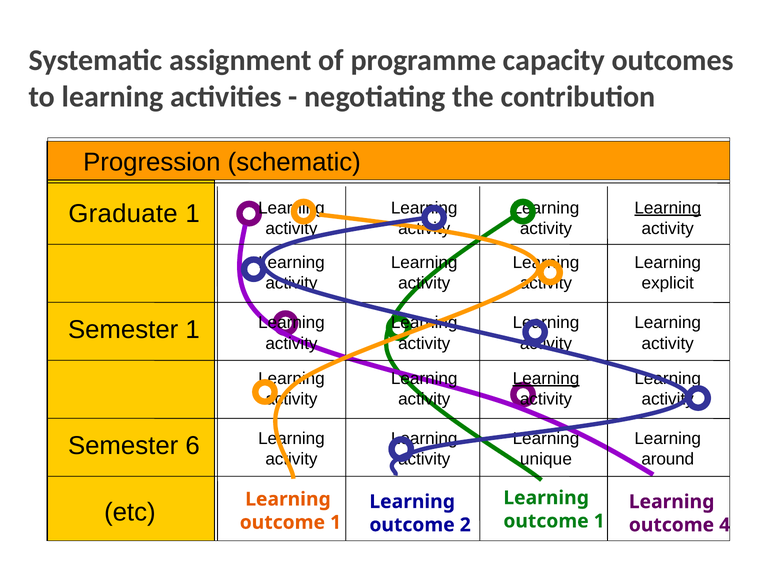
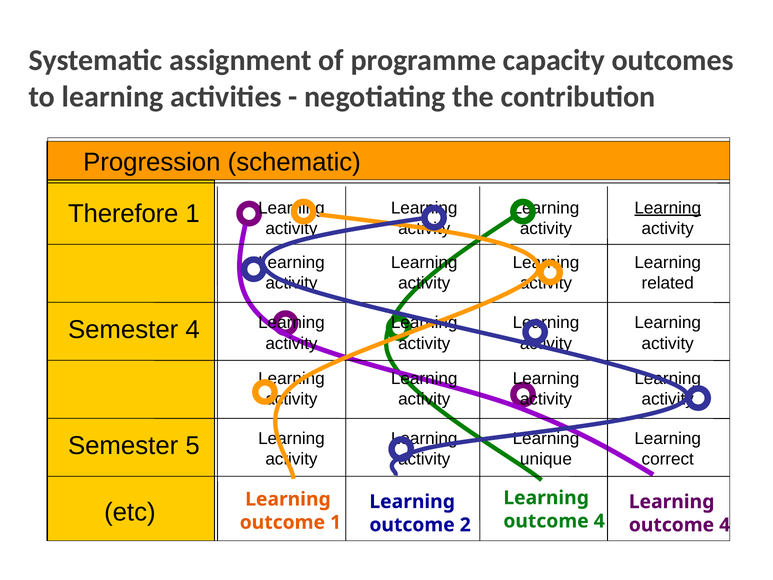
Graduate: Graduate -> Therefore
explicit: explicit -> related
Semester 1: 1 -> 4
Learning at (546, 378) underline: present -> none
6: 6 -> 5
around: around -> correct
1 at (599, 521): 1 -> 4
